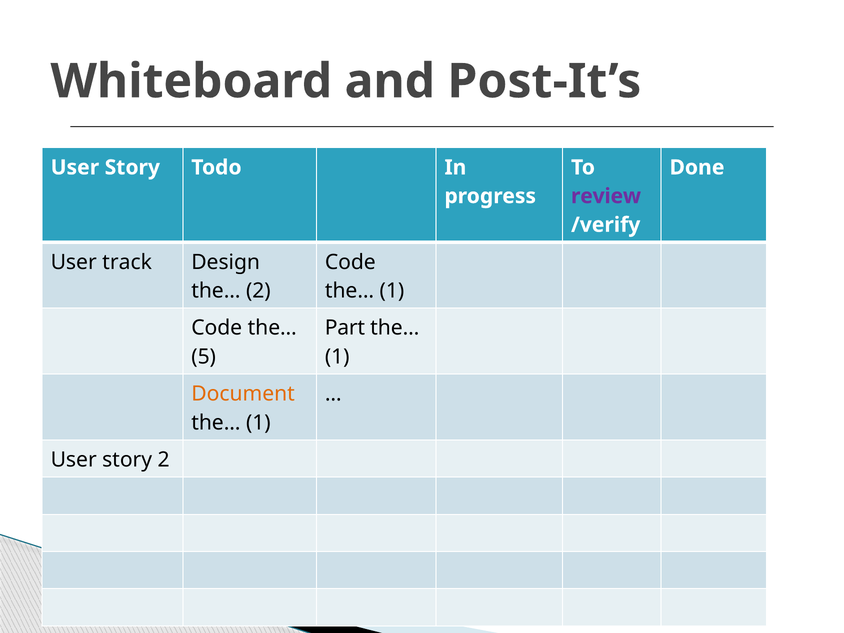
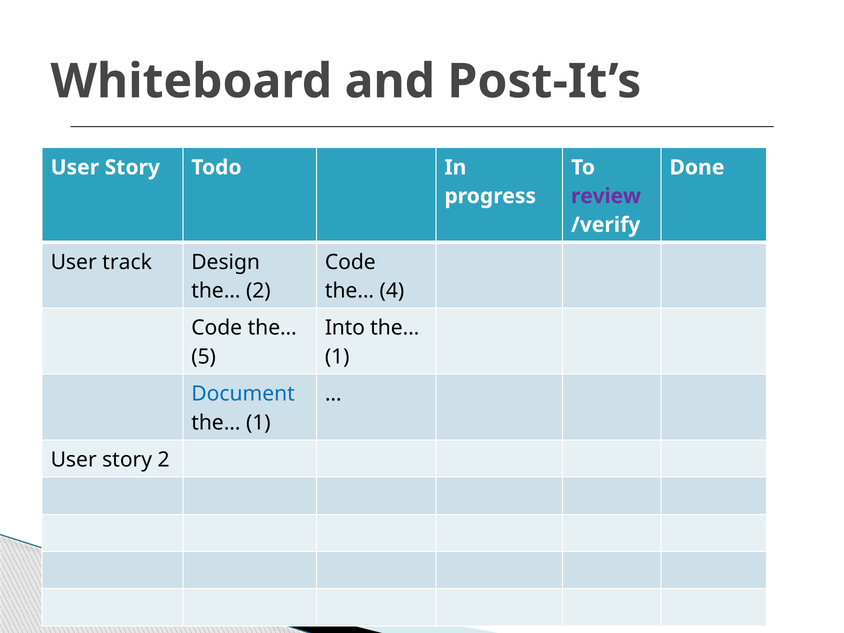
1 at (392, 291): 1 -> 4
Part: Part -> Into
Document colour: orange -> blue
